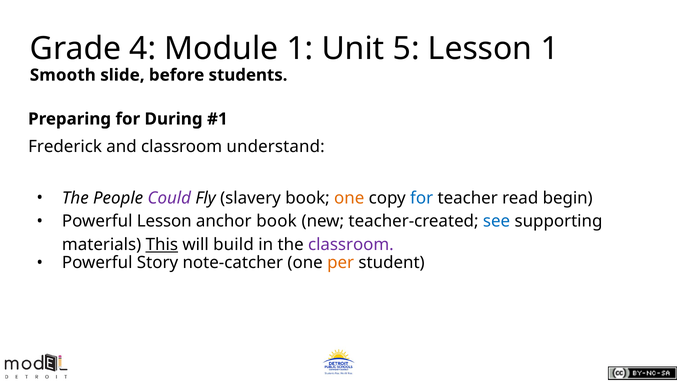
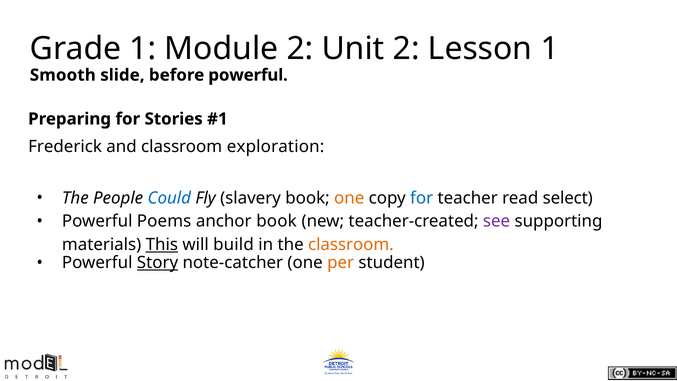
Grade 4: 4 -> 1
Module 1: 1 -> 2
Unit 5: 5 -> 2
before students: students -> powerful
During: During -> Stories
understand: understand -> exploration
Could colour: purple -> blue
begin: begin -> select
Powerful Lesson: Lesson -> Poems
see colour: blue -> purple
classroom at (351, 245) colour: purple -> orange
Story underline: none -> present
